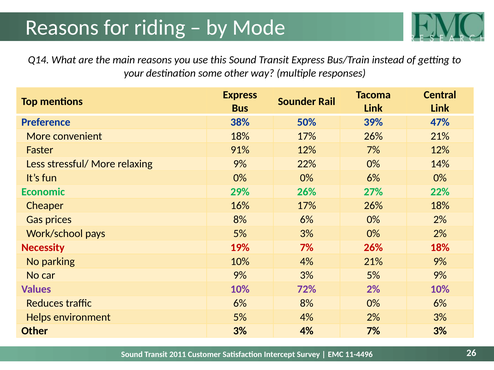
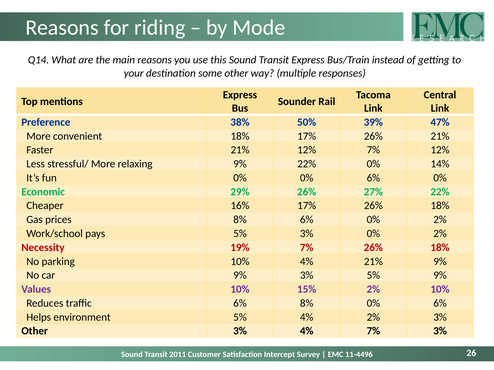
Faster 91%: 91% -> 21%
72%: 72% -> 15%
